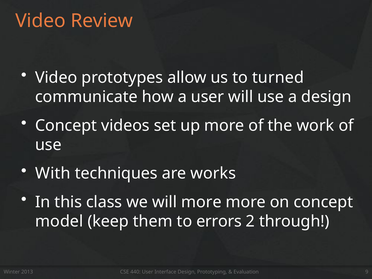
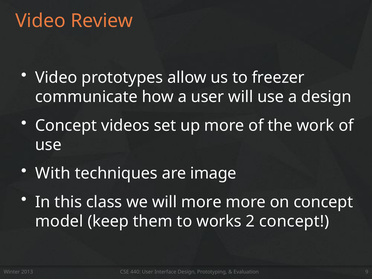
turned: turned -> freezer
works: works -> image
errors: errors -> works
2 through: through -> concept
